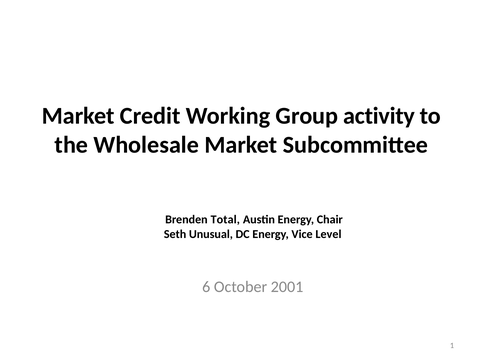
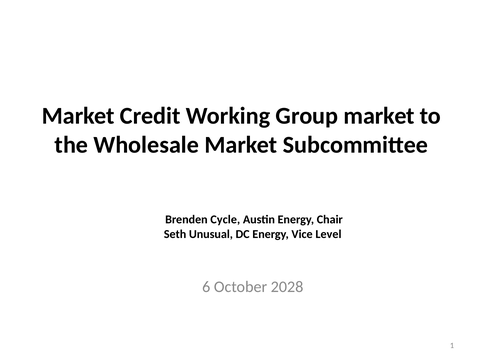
Group activity: activity -> market
Total: Total -> Cycle
2001: 2001 -> 2028
